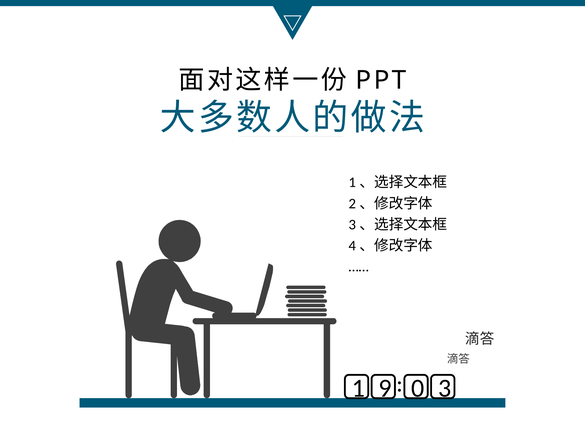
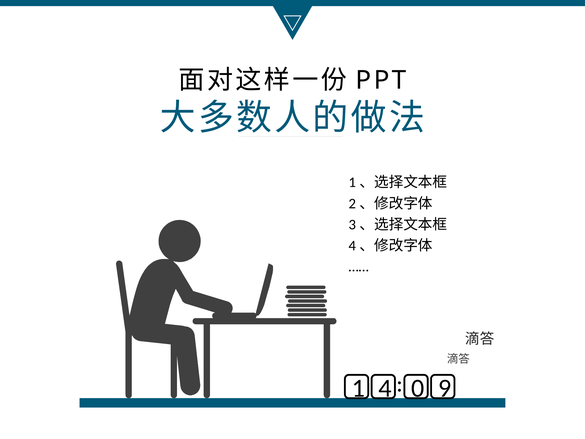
9: 9 -> 4
3: 3 -> 9
